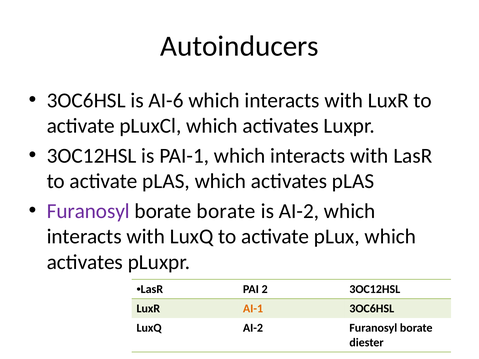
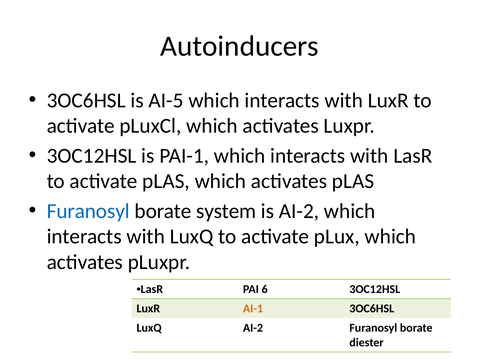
AI-6: AI-6 -> AI-5
Furanosyl at (88, 211) colour: purple -> blue
borate borate: borate -> system
2: 2 -> 6
